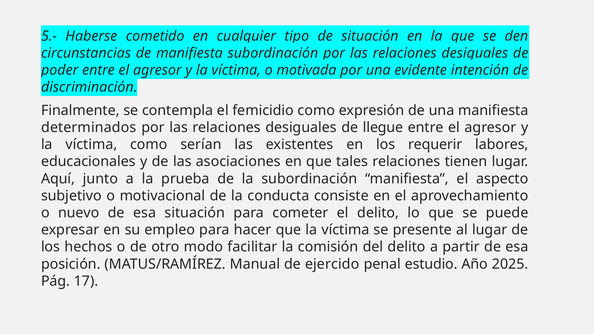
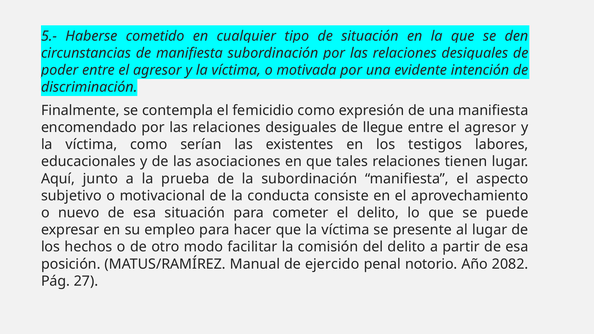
determinados: determinados -> encomendado
requerir: requerir -> testigos
estudio: estudio -> notorio
2025: 2025 -> 2082
17: 17 -> 27
